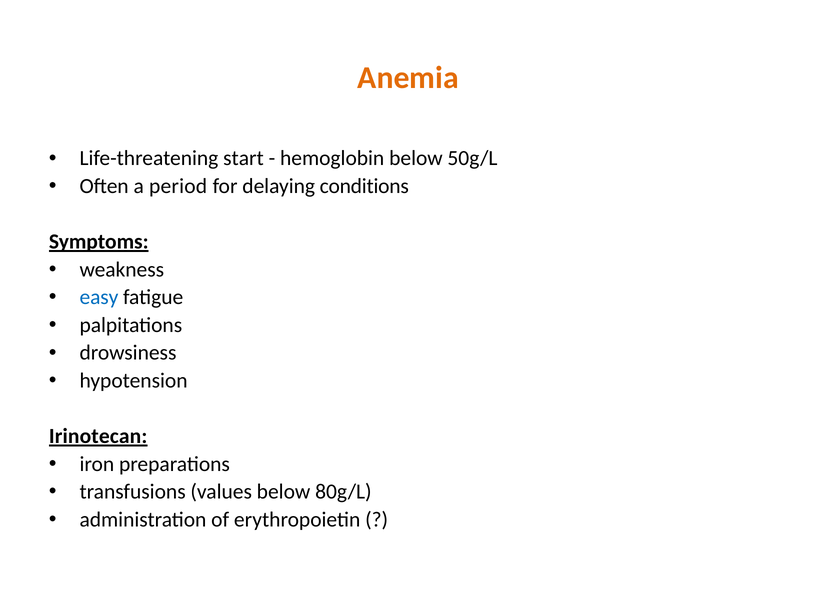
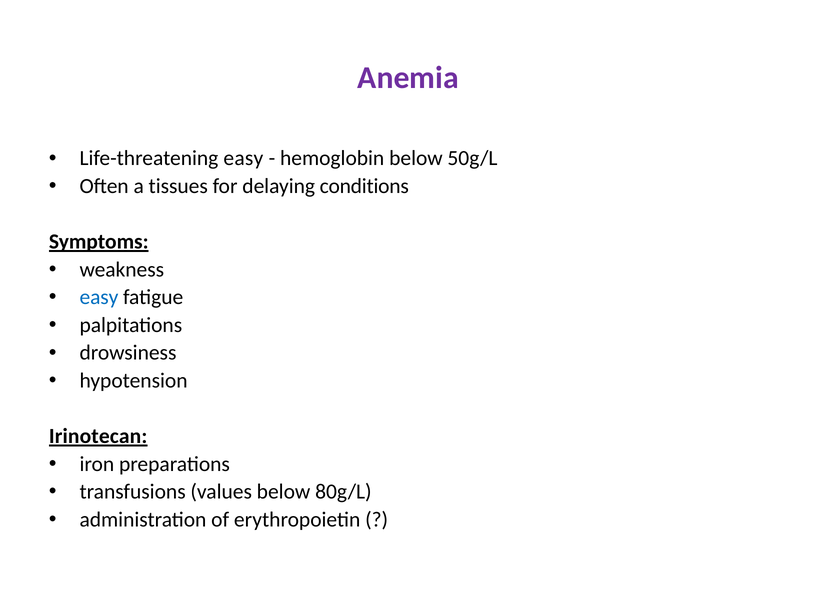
Anemia colour: orange -> purple
Life-threatening start: start -> easy
period: period -> tissues
